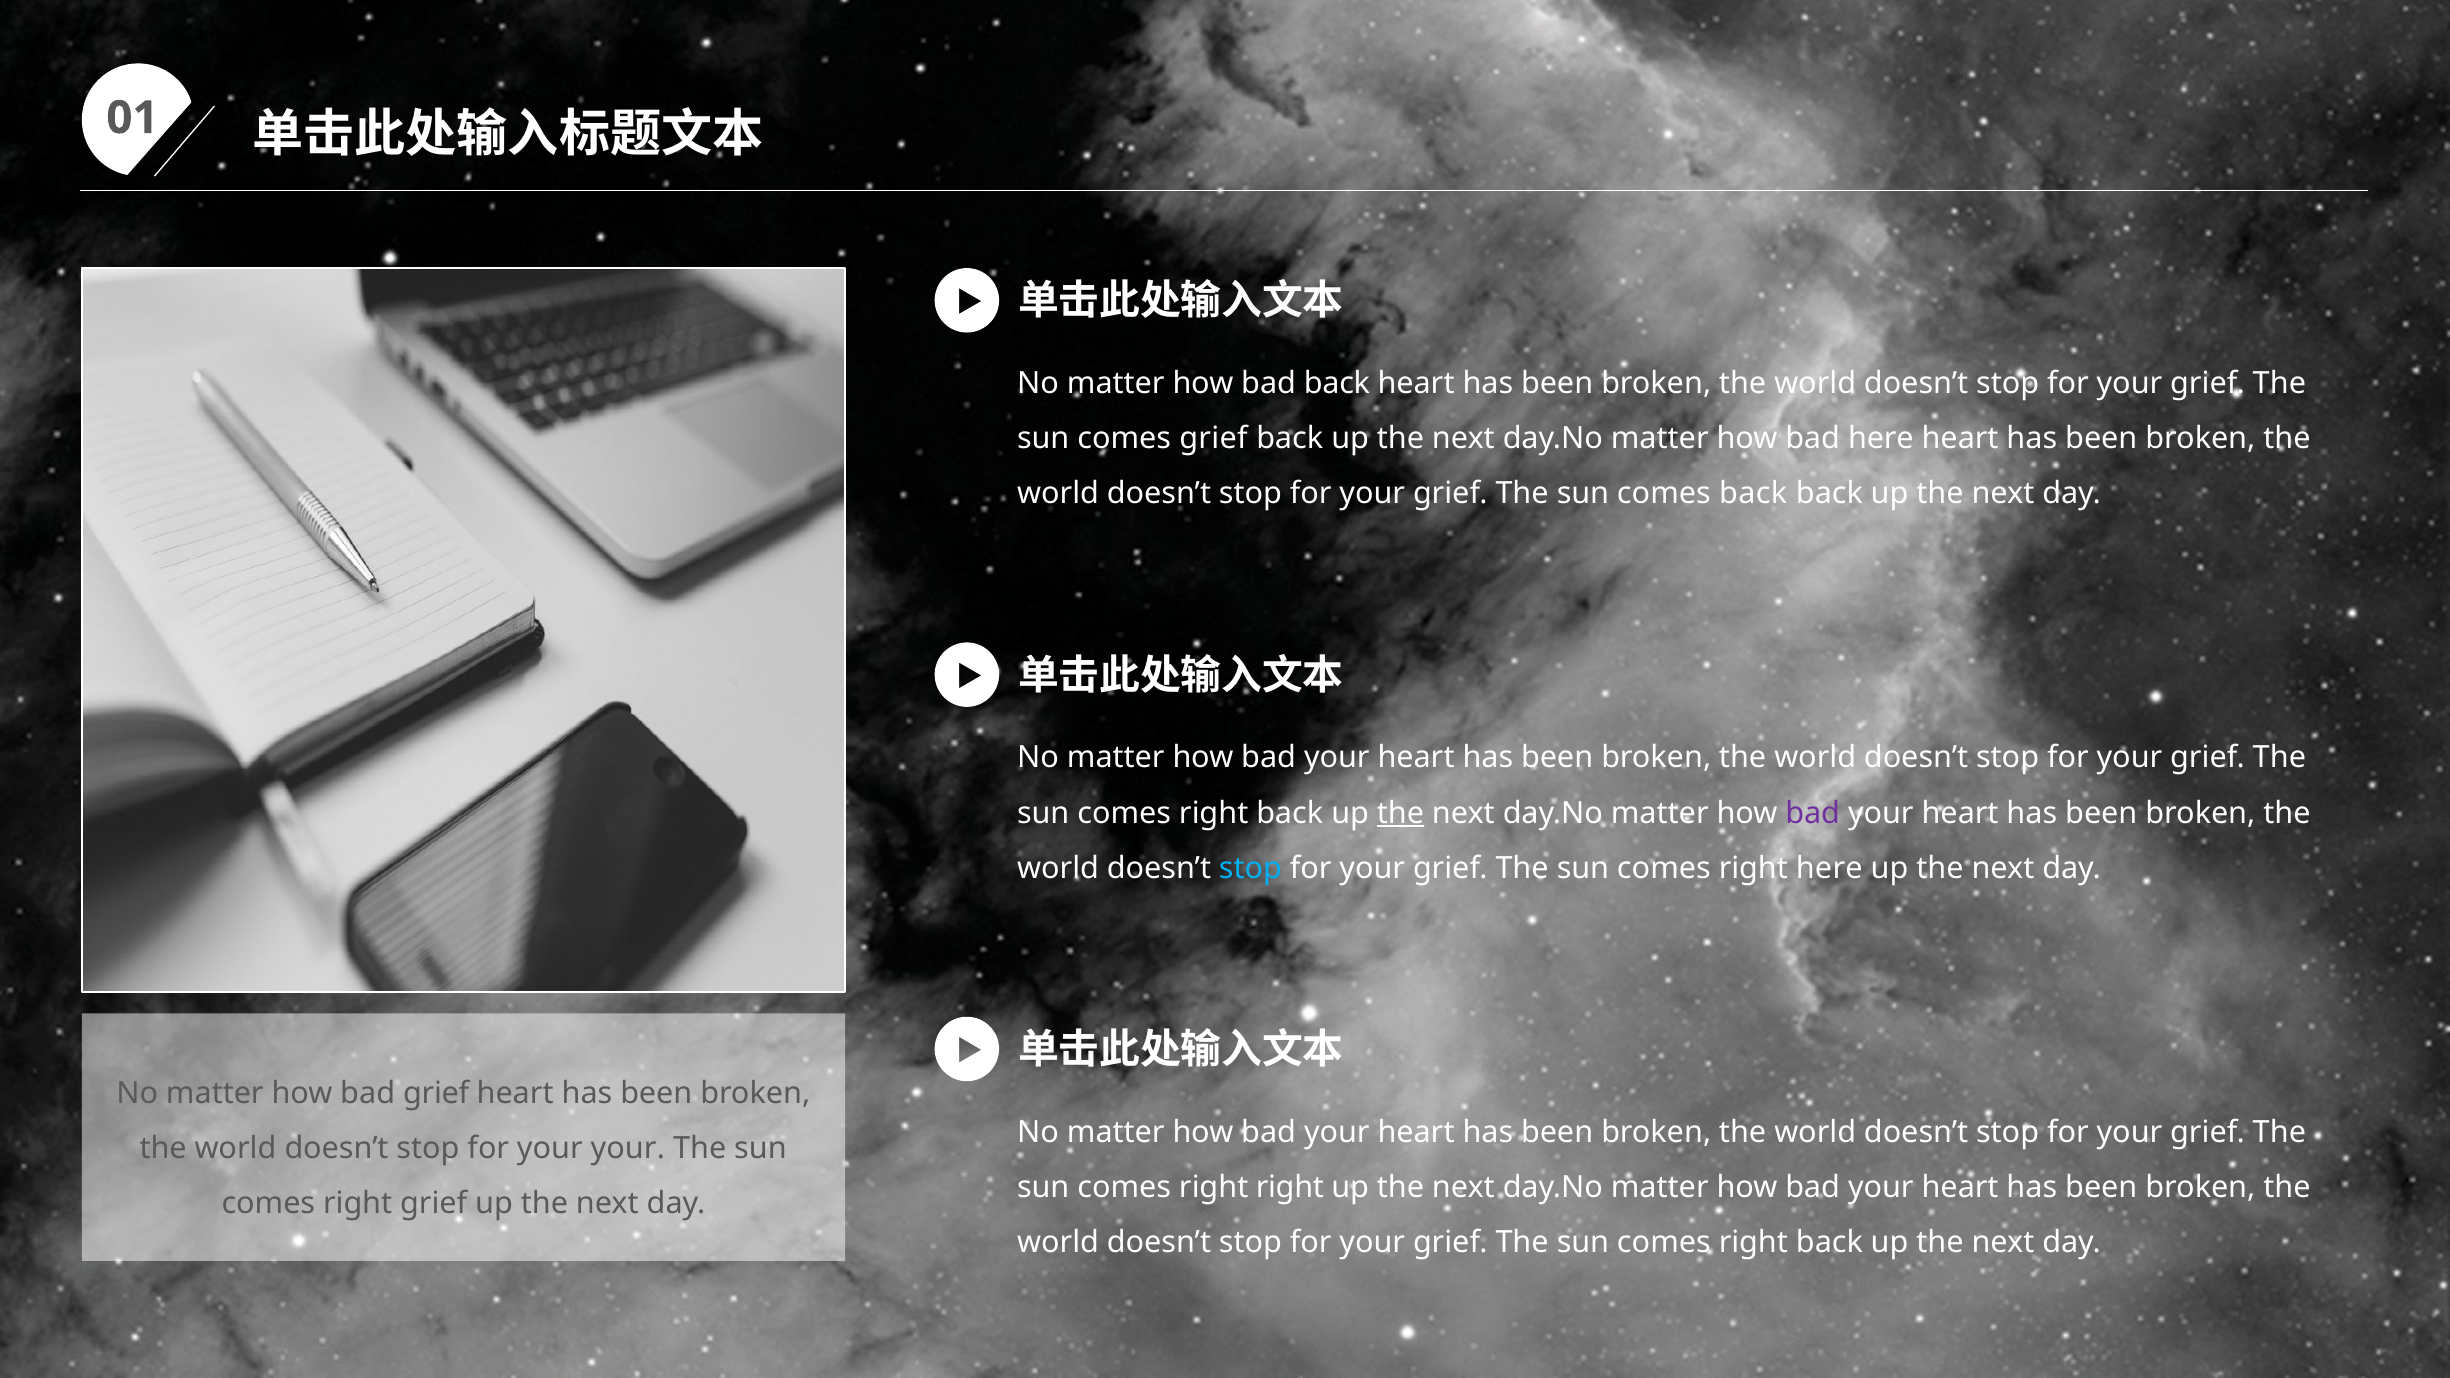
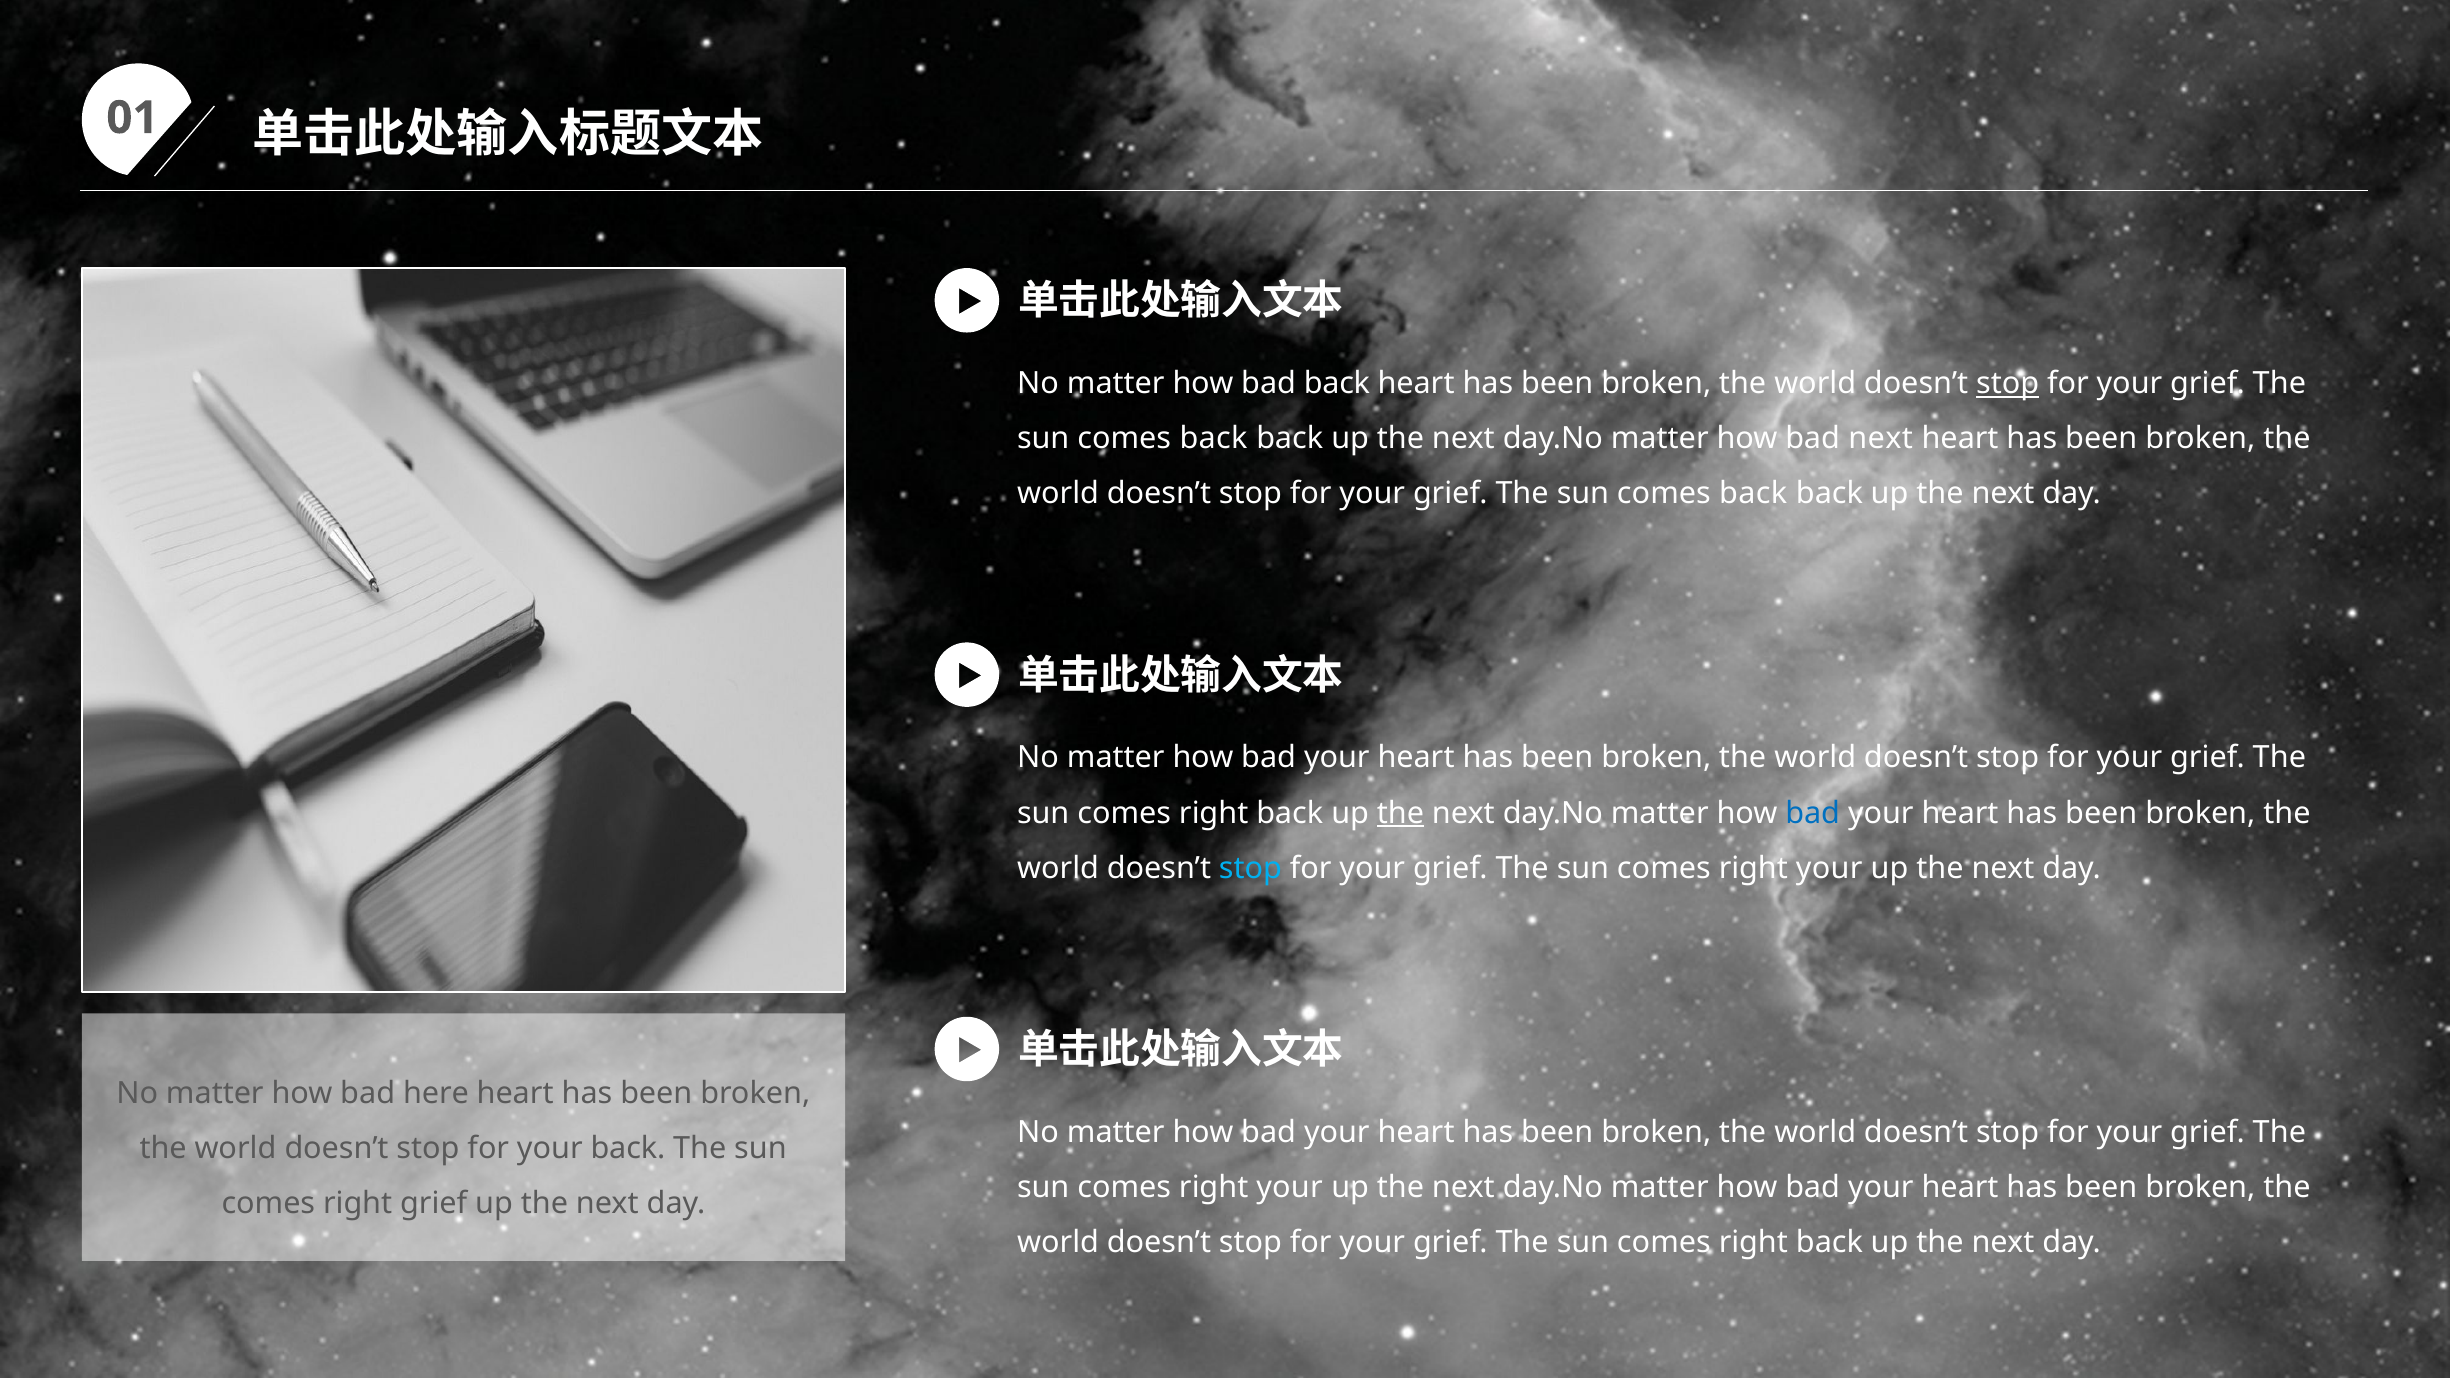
stop at (2008, 384) underline: none -> present
grief at (1214, 439): grief -> back
bad here: here -> next
bad at (1813, 813) colour: purple -> blue
here at (1829, 868): here -> your
bad grief: grief -> here
your your: your -> back
right at (1290, 1187): right -> your
